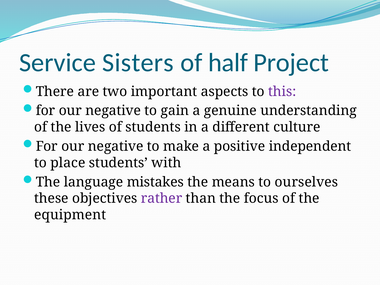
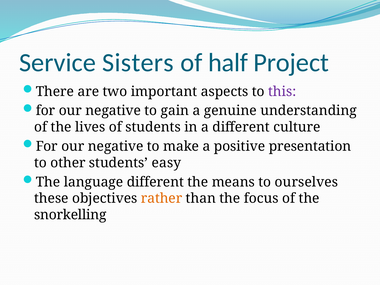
independent: independent -> presentation
place: place -> other
with: with -> easy
language mistakes: mistakes -> different
rather colour: purple -> orange
equipment: equipment -> snorkelling
